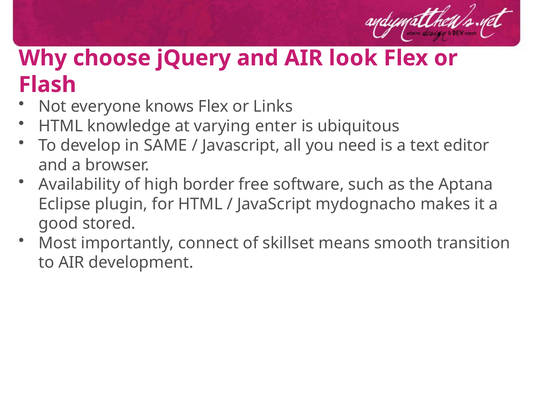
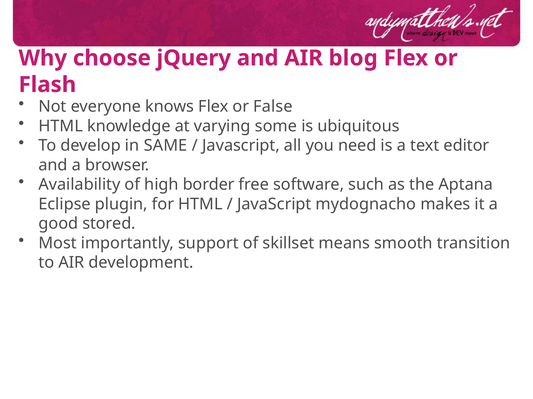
look: look -> blog
Links: Links -> False
enter: enter -> some
connect: connect -> support
